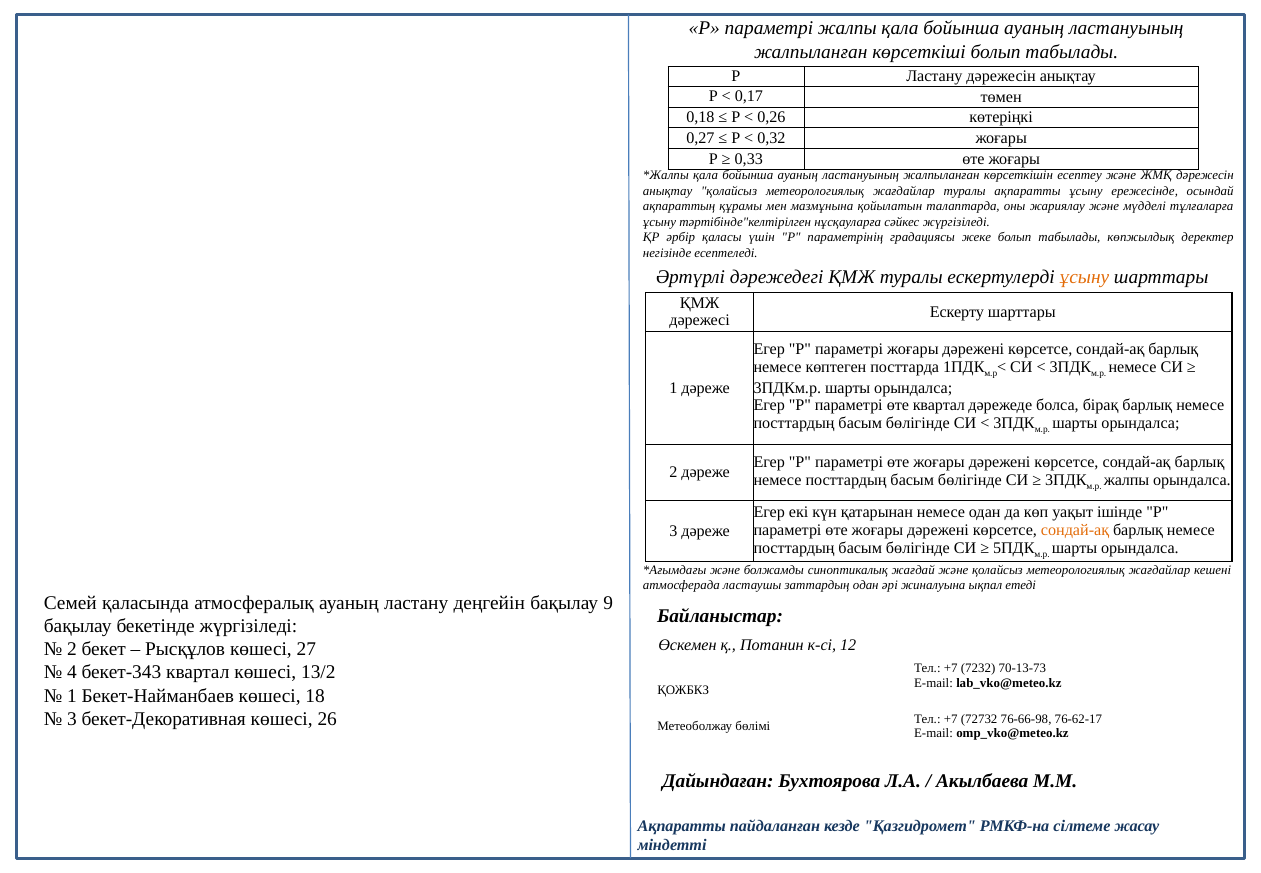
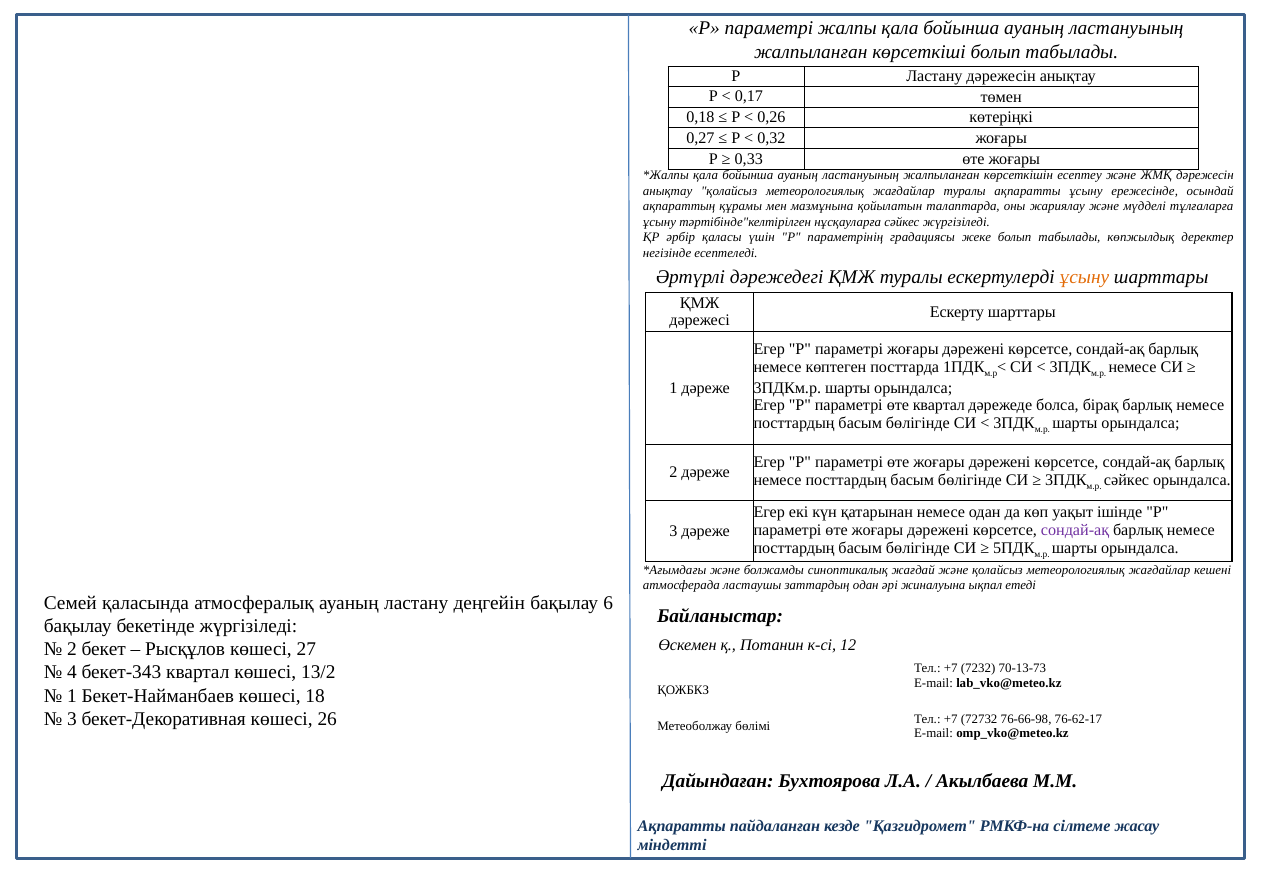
жалпы at (1127, 480): жалпы -> сәйкес
сондай-ақ at (1075, 530) colour: orange -> purple
9: 9 -> 6
